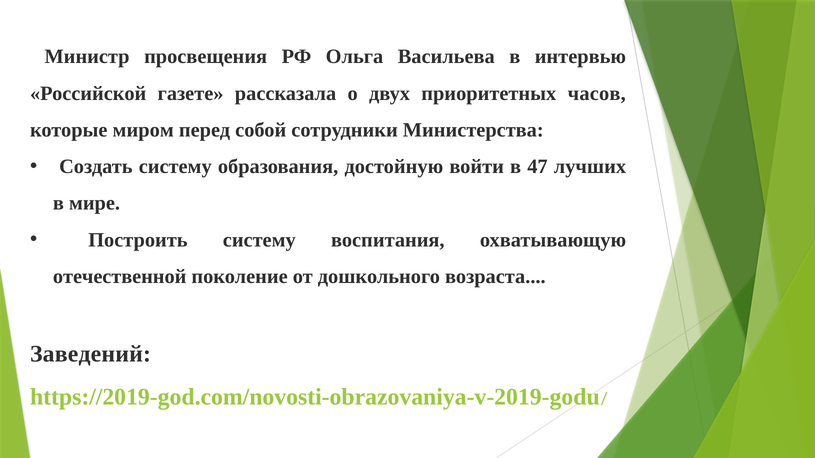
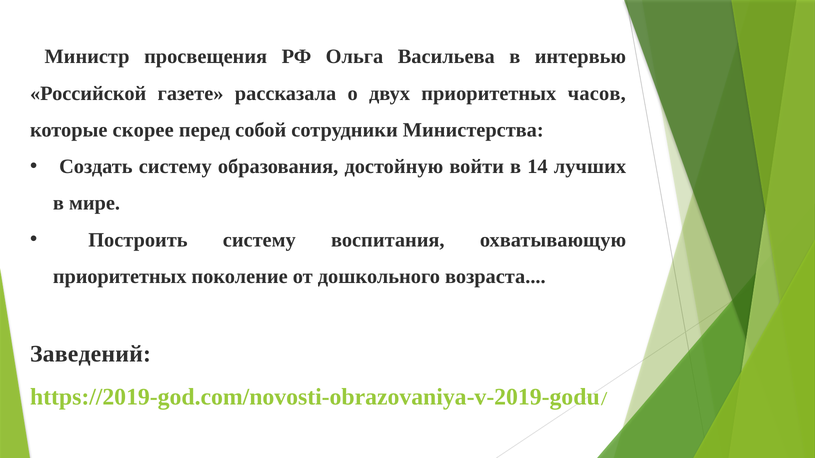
миром: миром -> скорее
47: 47 -> 14
отечественной at (120, 277): отечественной -> приоритетных
